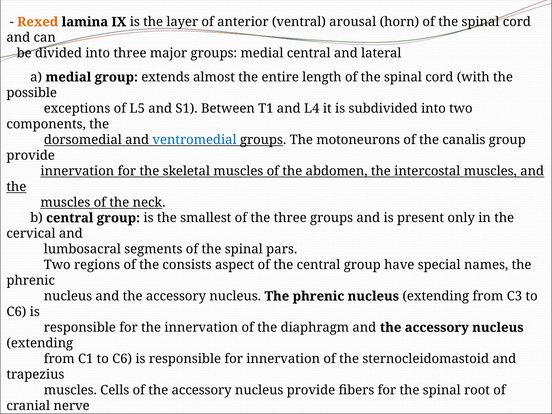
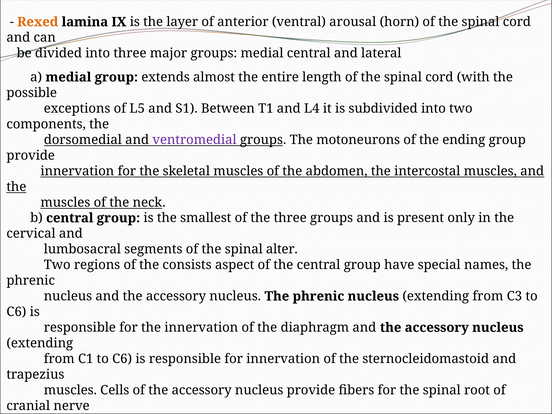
ventromedial colour: blue -> purple
canalis: canalis -> ending
pars: pars -> alter
